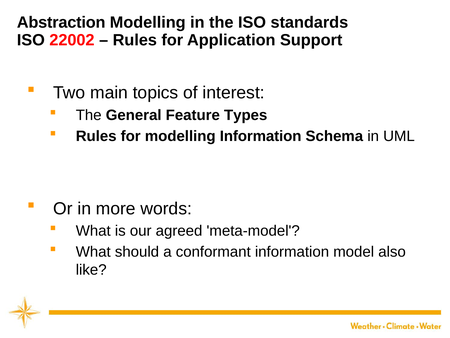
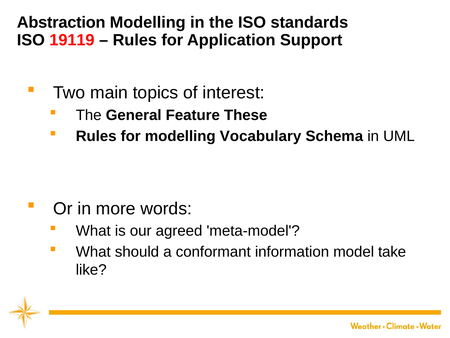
22002: 22002 -> 19119
Types: Types -> These
modelling Information: Information -> Vocabulary
also: also -> take
